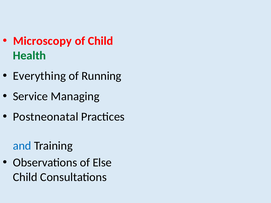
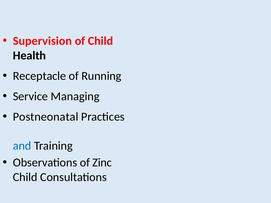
Microscopy: Microscopy -> Supervision
Health colour: green -> black
Everything: Everything -> Receptacle
Else: Else -> Zinc
